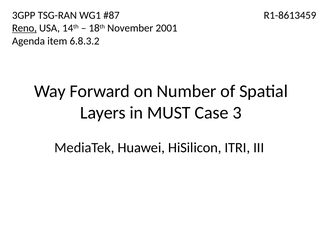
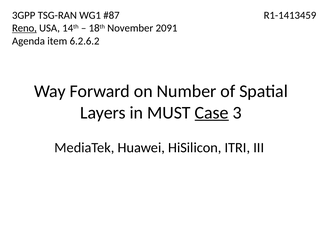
R1-8613459: R1-8613459 -> R1-1413459
2001: 2001 -> 2091
6.8.3.2: 6.8.3.2 -> 6.2.6.2
Case underline: none -> present
